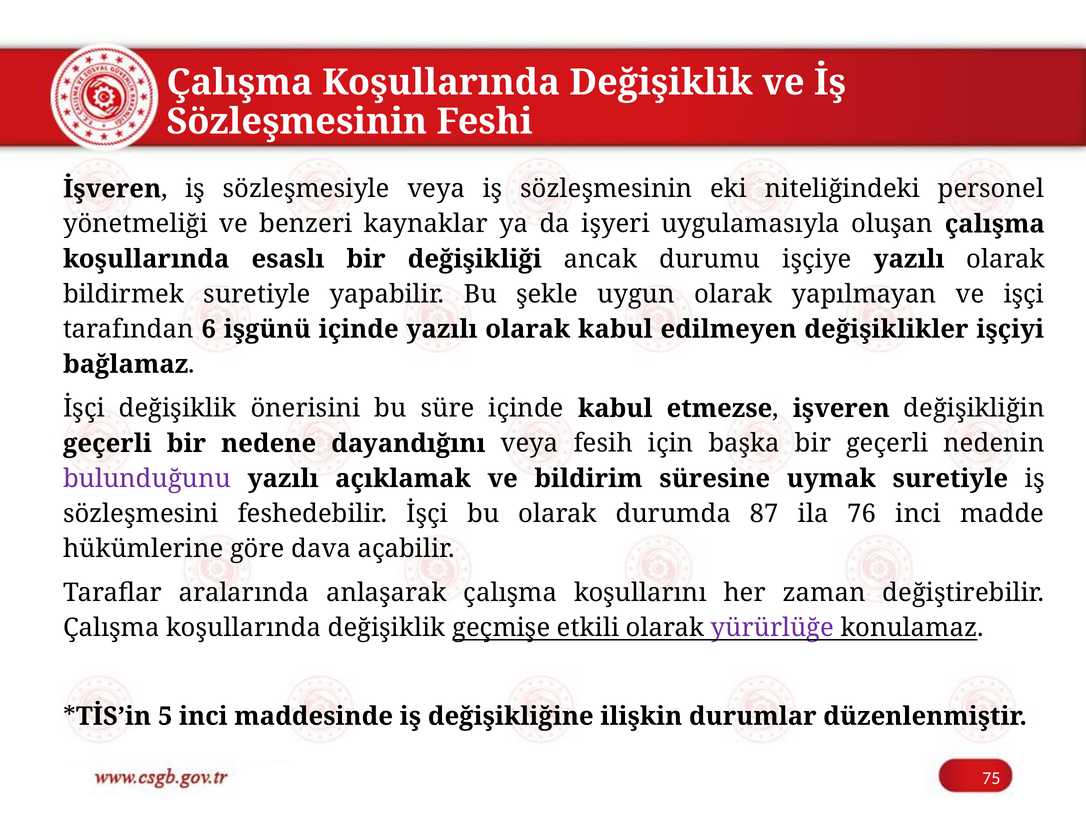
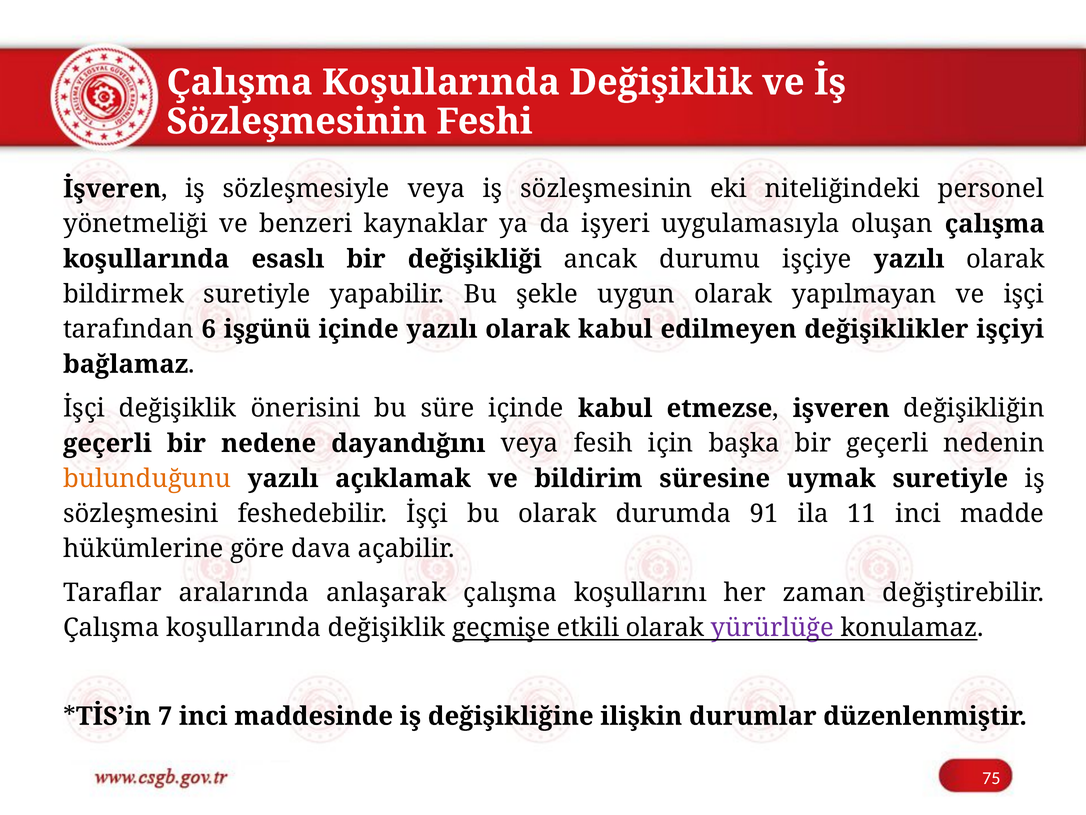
bulunduğunu colour: purple -> orange
87: 87 -> 91
76: 76 -> 11
5: 5 -> 7
